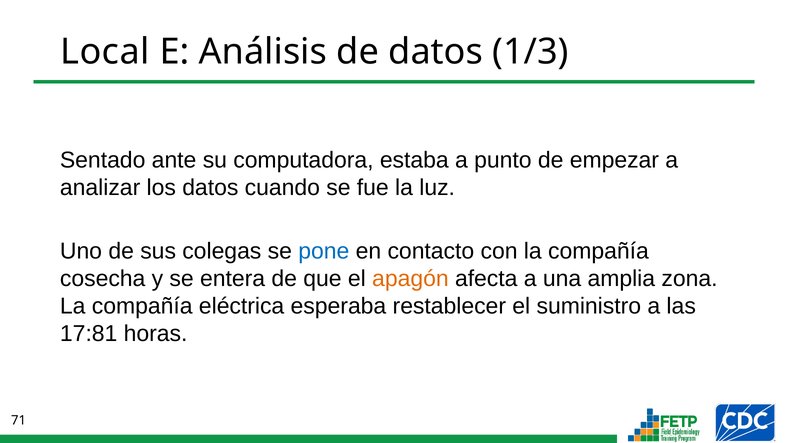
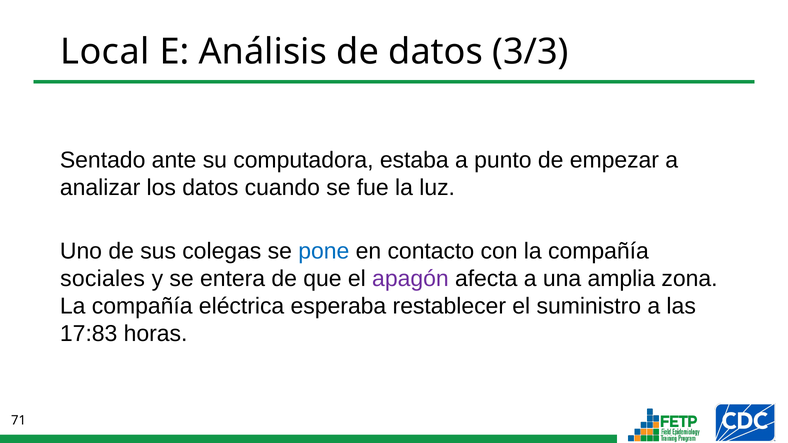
1/3: 1/3 -> 3/3
cosecha: cosecha -> sociales
apagón colour: orange -> purple
17:81: 17:81 -> 17:83
